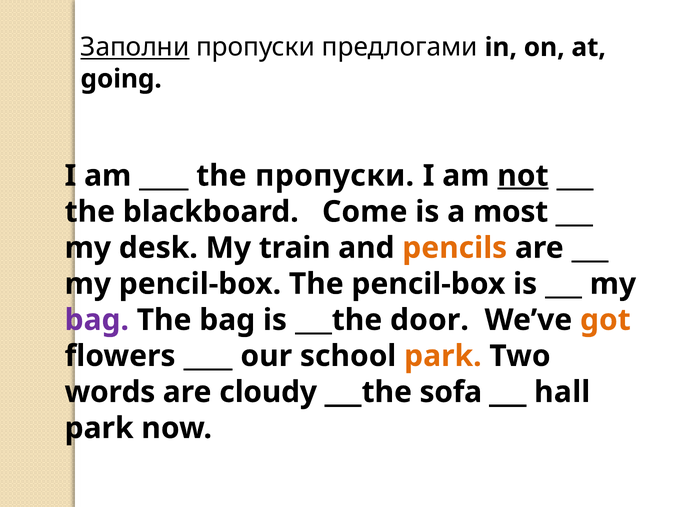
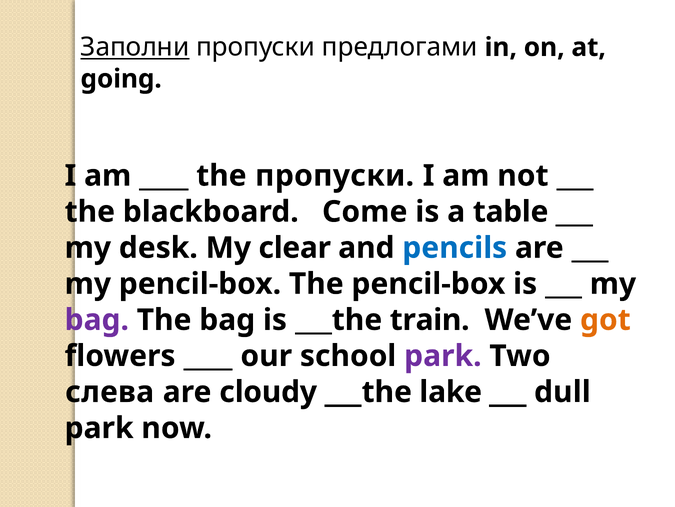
not underline: present -> none
most: most -> table
train: train -> clear
pencils colour: orange -> blue
door: door -> train
park at (443, 356) colour: orange -> purple
words: words -> слева
sofa: sofa -> lake
hall: hall -> dull
